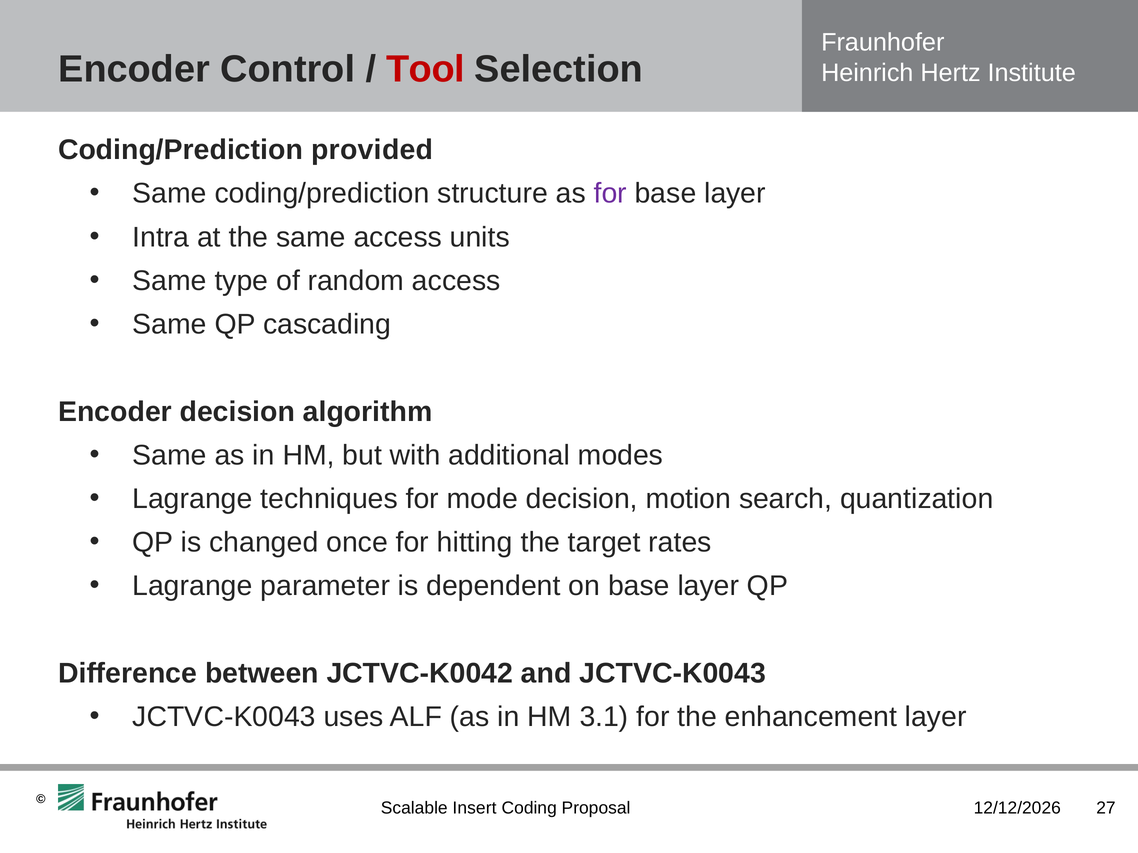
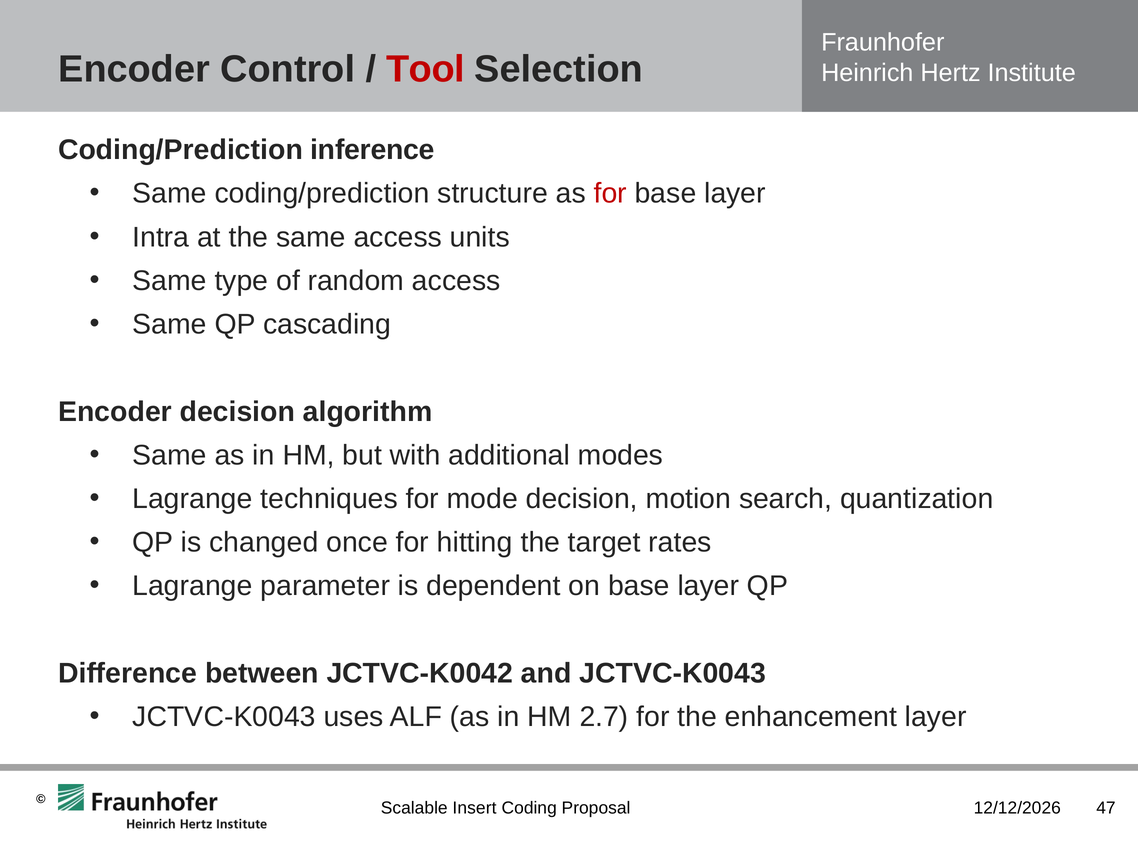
provided: provided -> inference
for at (610, 194) colour: purple -> red
3.1: 3.1 -> 2.7
27: 27 -> 47
